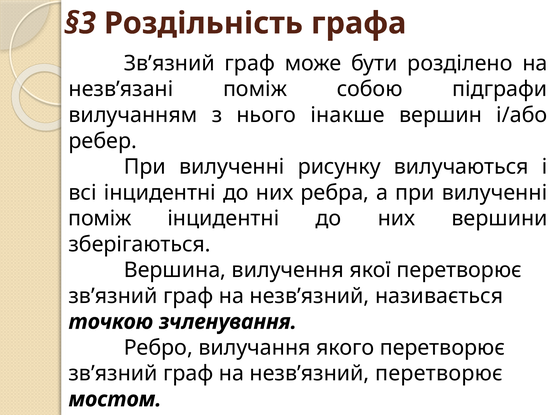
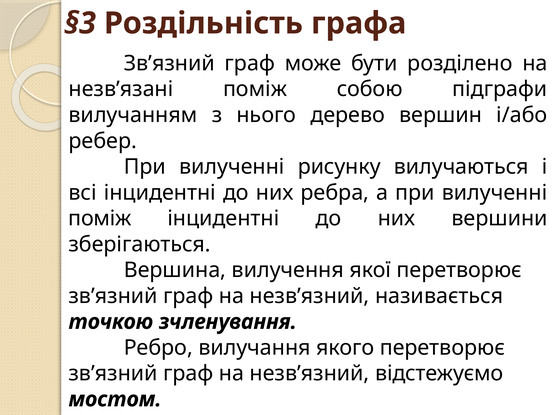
інакше: інакше -> дерево
незв’язний перетворює: перетворює -> відстежуємо
